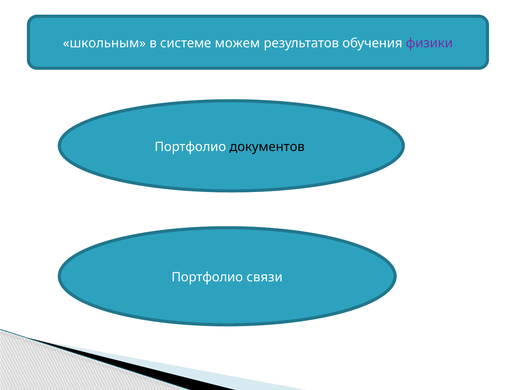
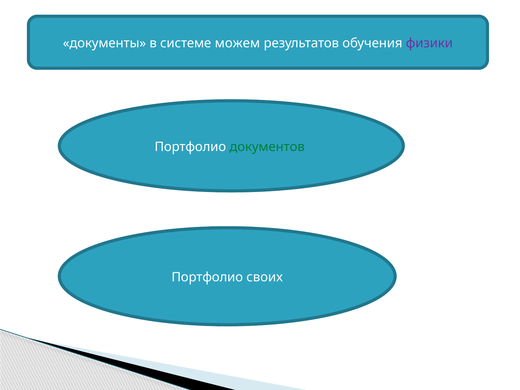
школьным: школьным -> документы
документов colour: black -> green
связи: связи -> своих
